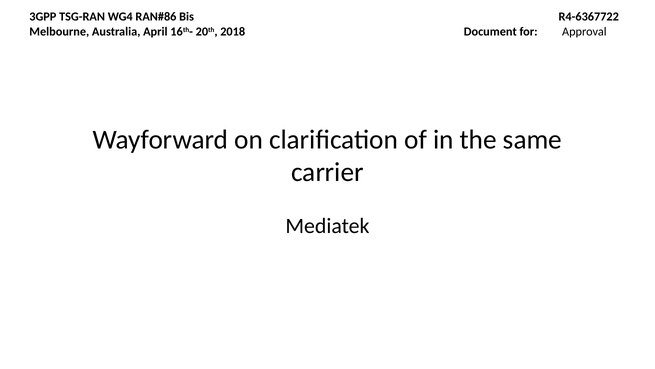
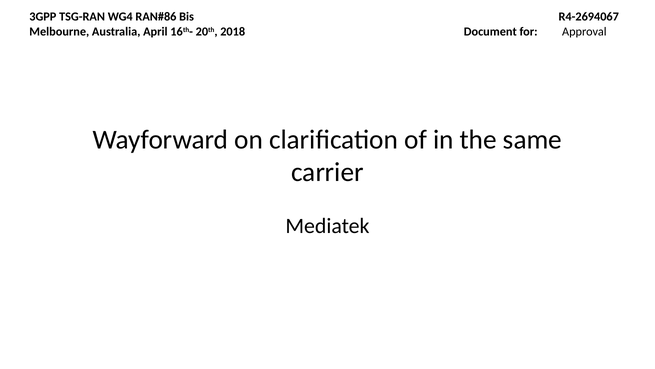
R4-6367722: R4-6367722 -> R4-2694067
